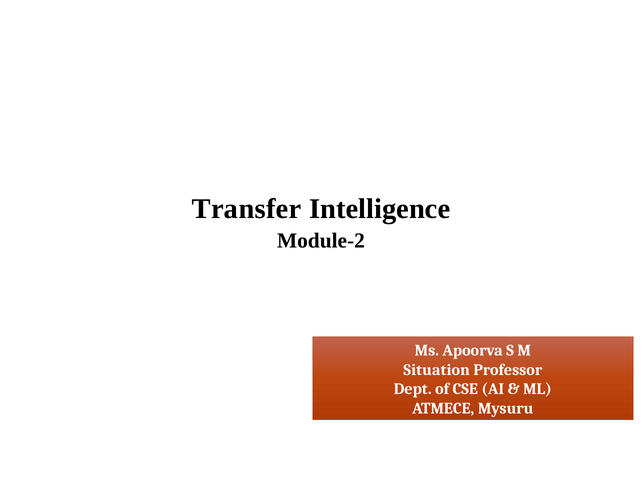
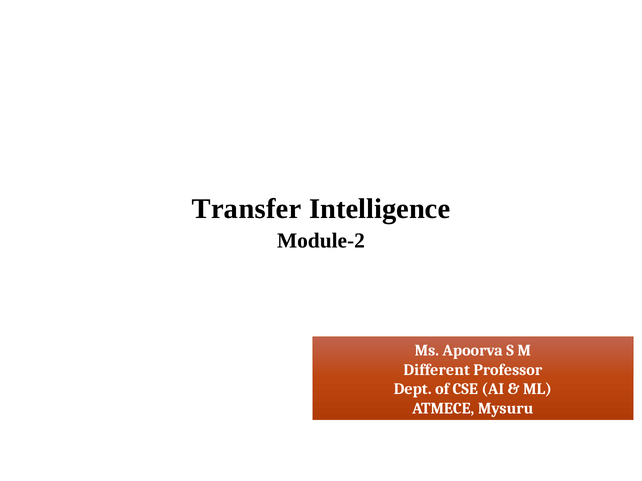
Situation: Situation -> Different
